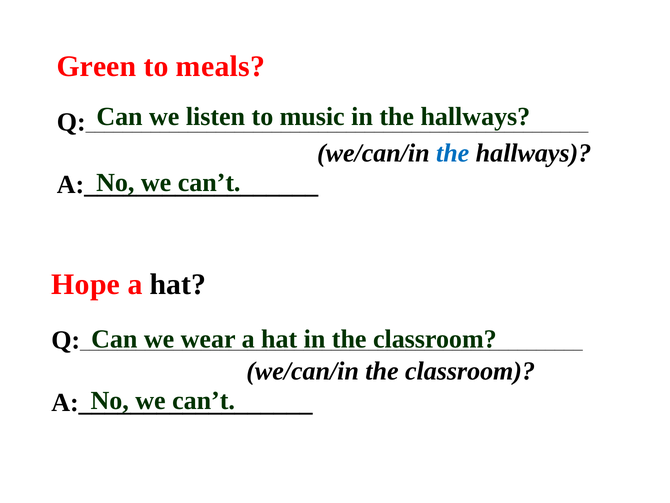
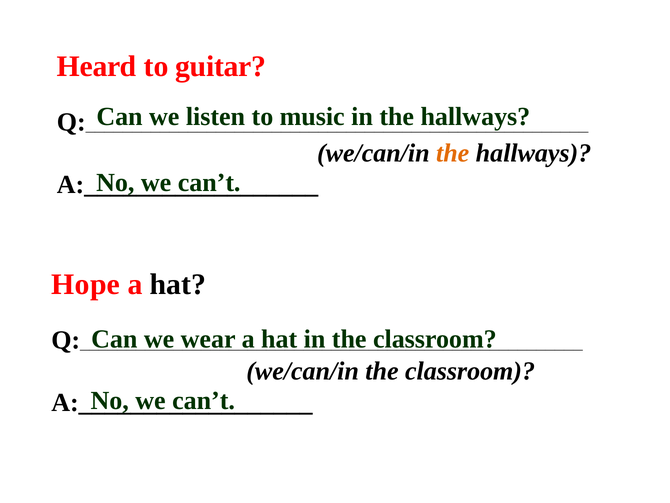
Green: Green -> Heard
meals: meals -> guitar
the at (453, 153) colour: blue -> orange
